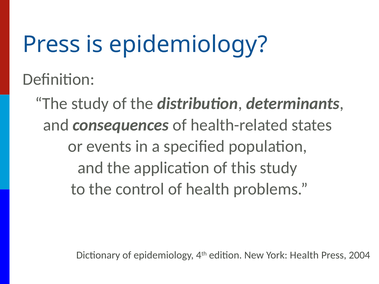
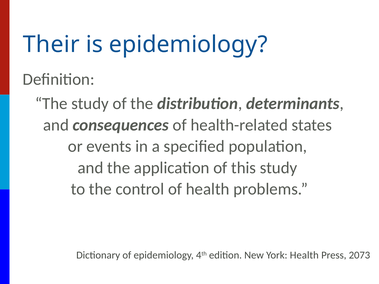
Press at (51, 45): Press -> Their
2004: 2004 -> 2073
